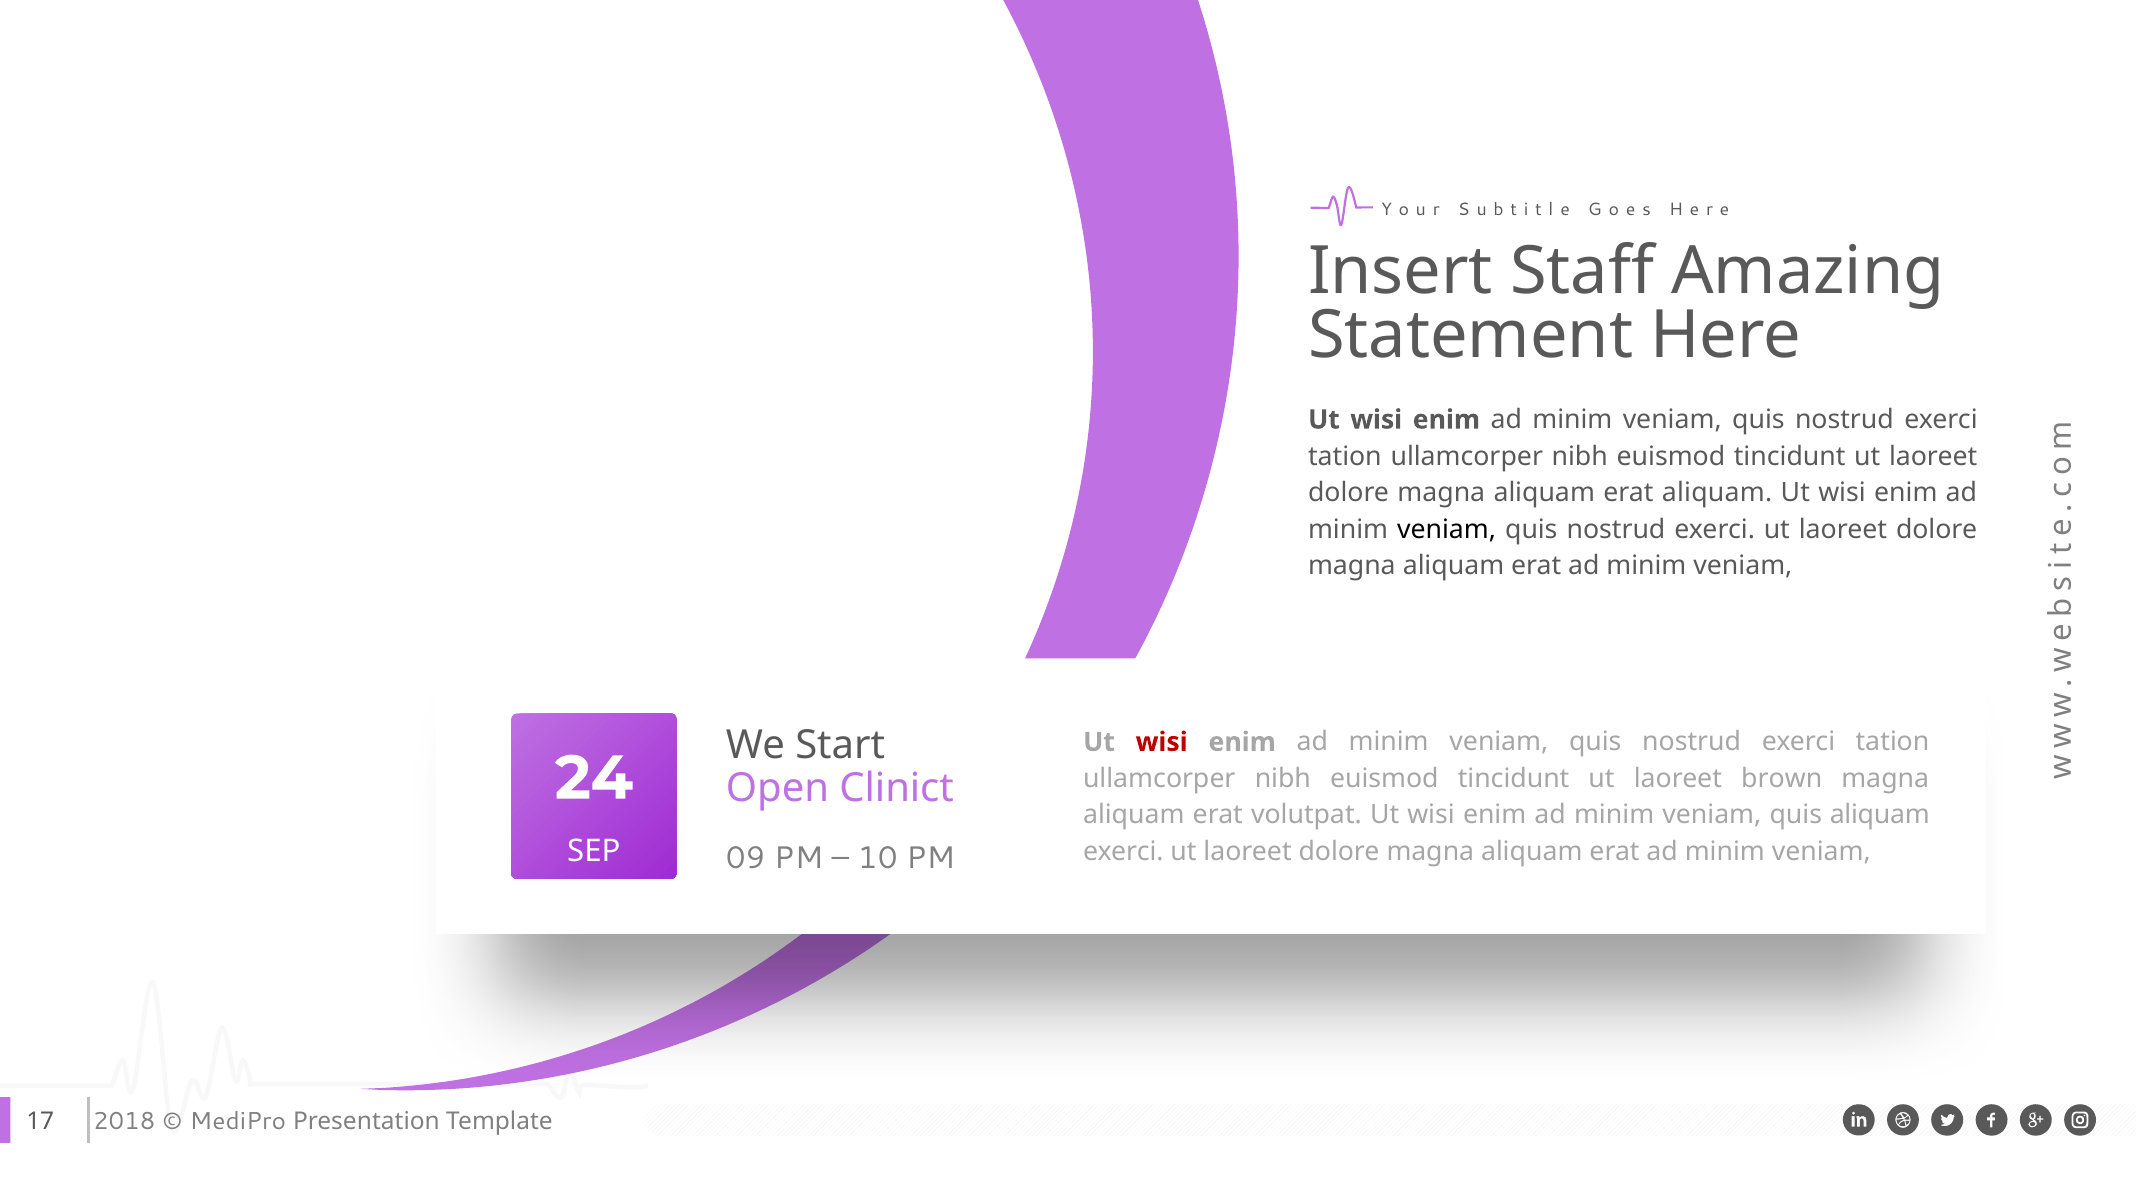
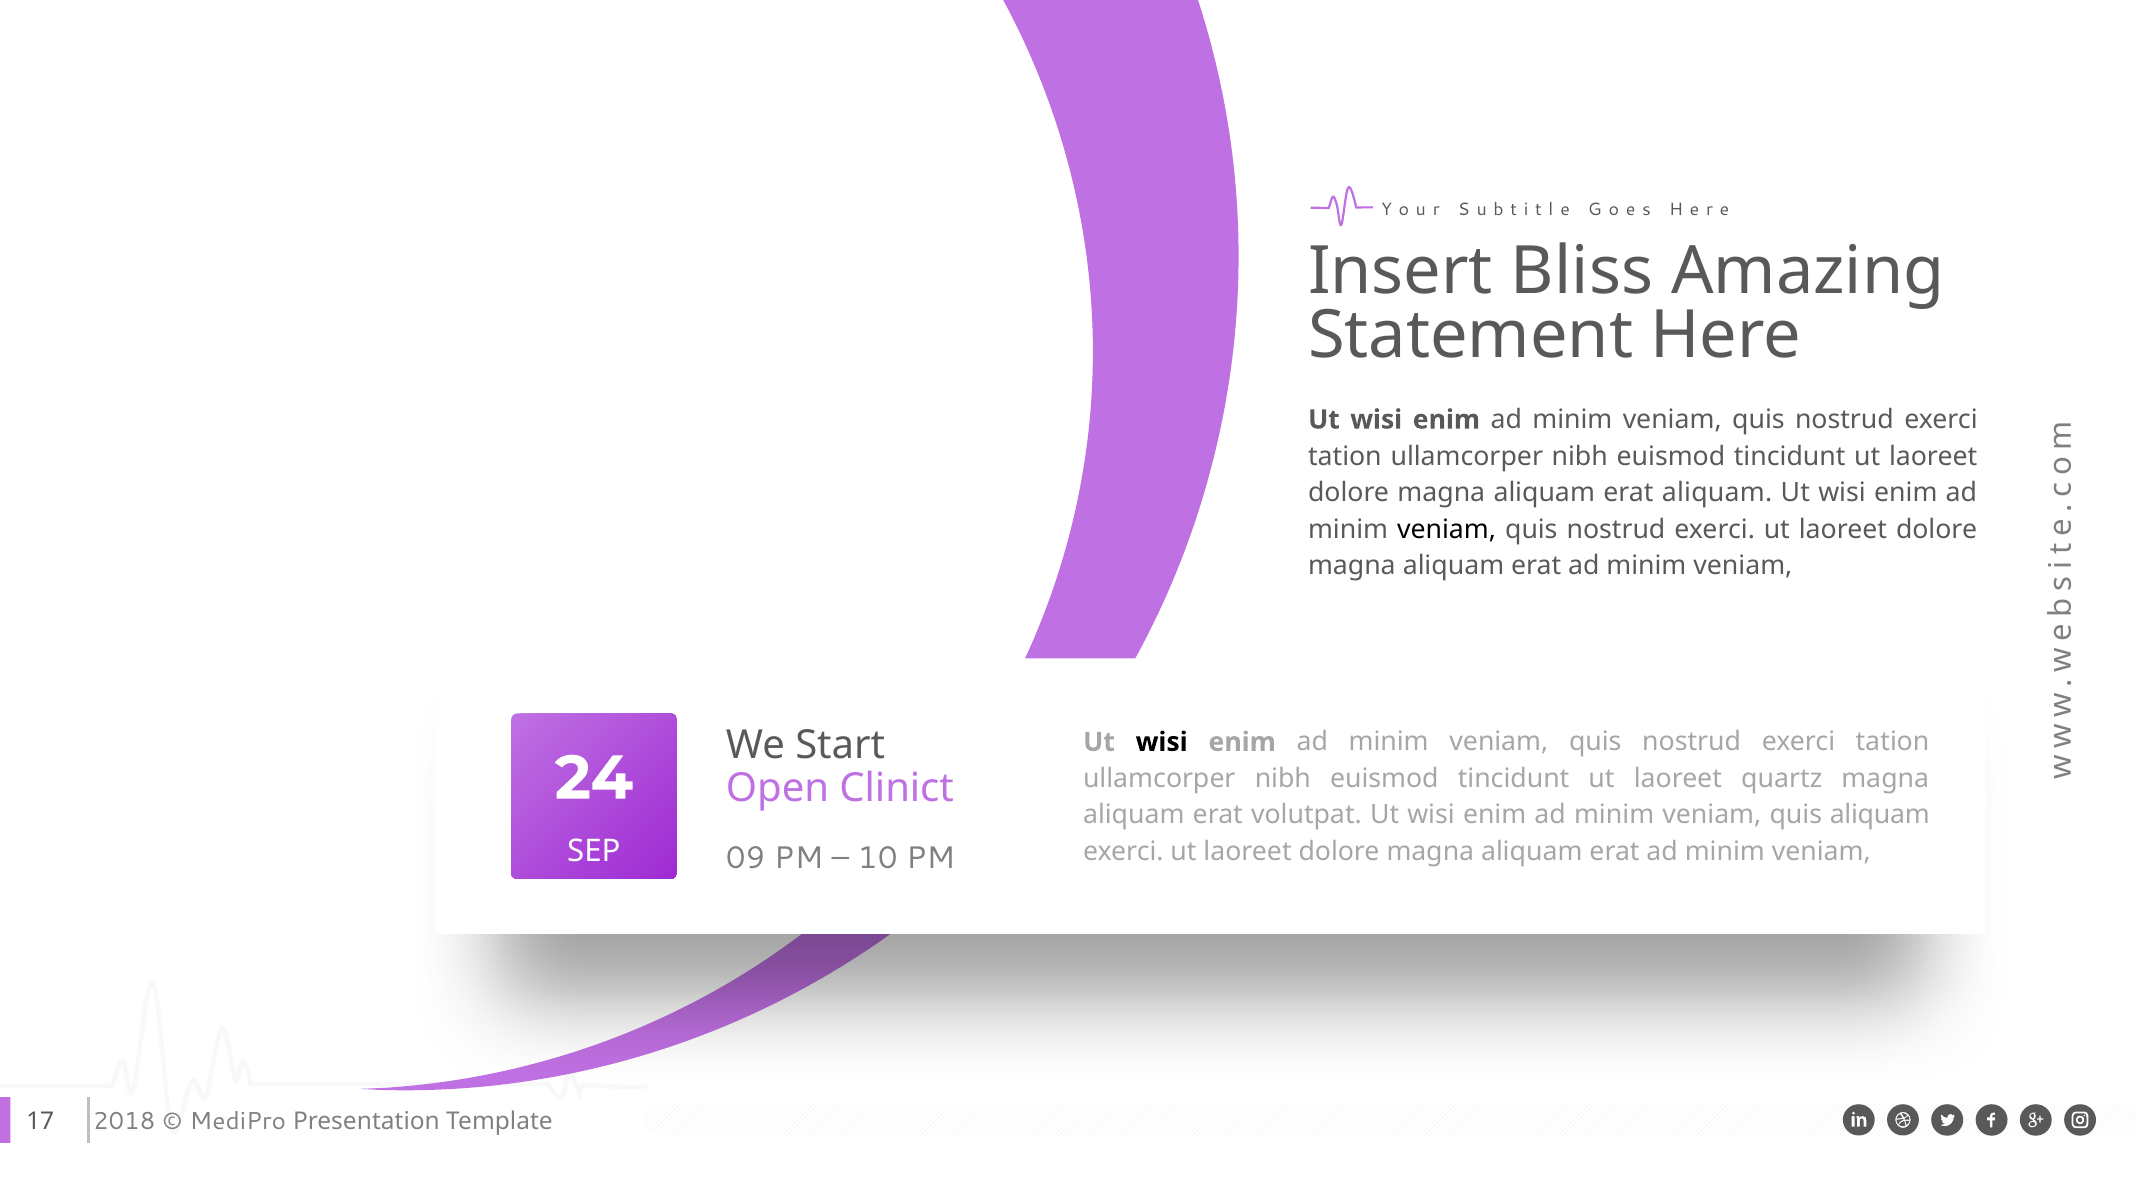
Staff: Staff -> Bliss
wisi at (1162, 742) colour: red -> black
brown: brown -> quartz
